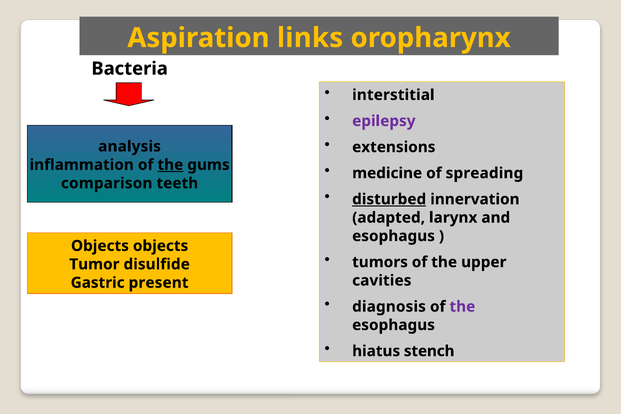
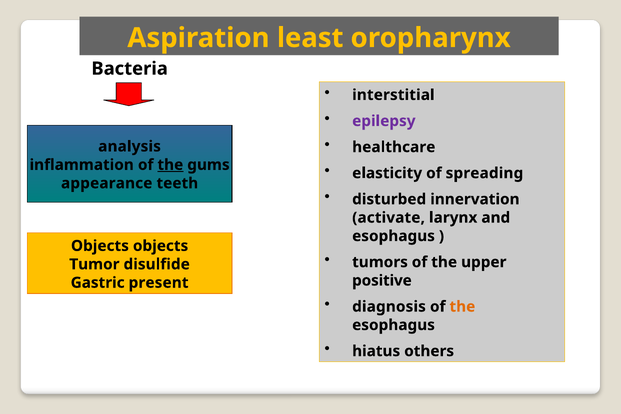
links: links -> least
extensions: extensions -> healthcare
medicine: medicine -> elasticity
comparison: comparison -> appearance
disturbed underline: present -> none
adapted: adapted -> activate
cavities: cavities -> positive
the at (462, 307) colour: purple -> orange
stench: stench -> others
